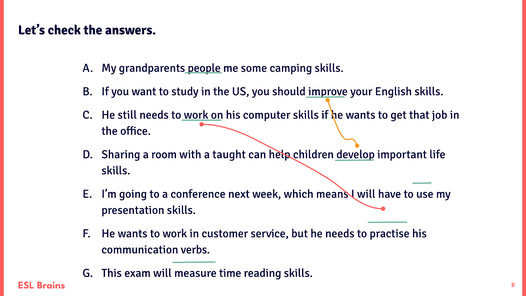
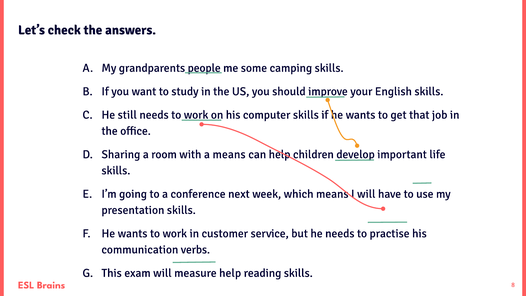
a taught: taught -> means
measure time: time -> help
